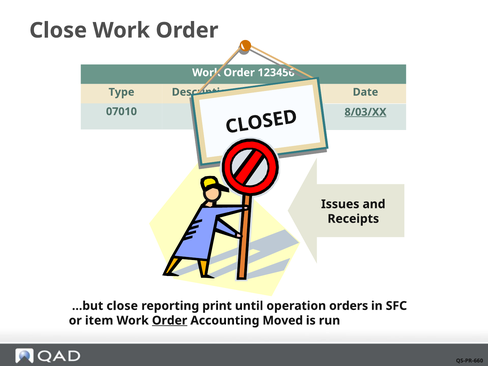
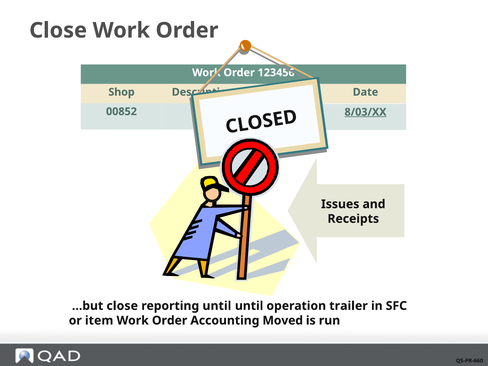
Type: Type -> Shop
07010: 07010 -> 00852
reporting print: print -> until
orders: orders -> trailer
Order at (170, 320) underline: present -> none
